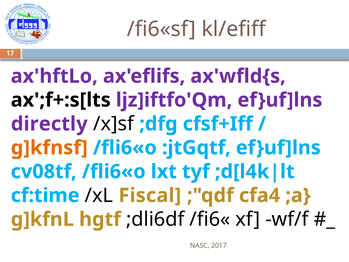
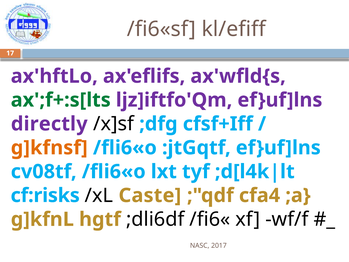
ax';f+:s[lts colour: black -> green
cf:time: cf:time -> cf:risks
Fiscal: Fiscal -> Caste
